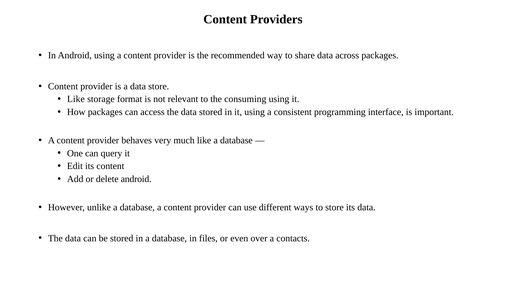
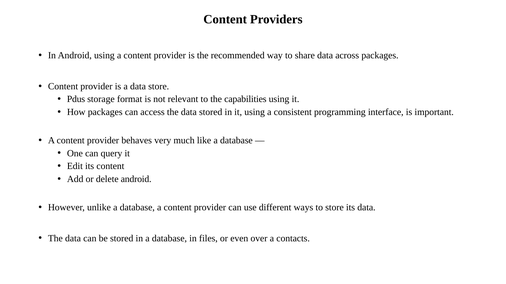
Like at (76, 99): Like -> Pdus
consuming: consuming -> capabilities
